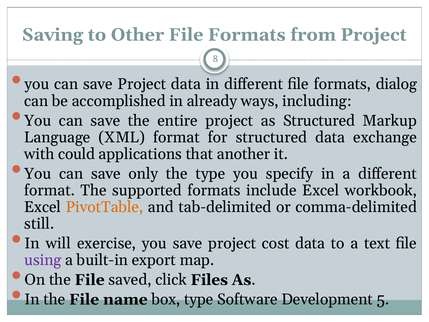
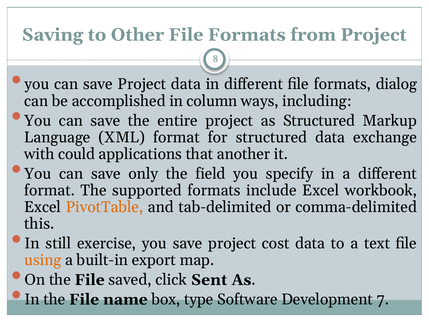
already: already -> column
the type: type -> field
still: still -> this
will: will -> still
using colour: purple -> orange
Files: Files -> Sent
5: 5 -> 7
